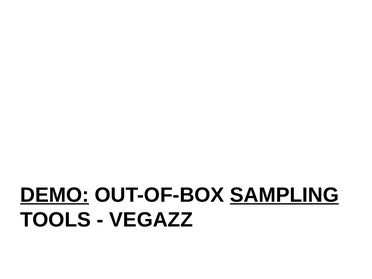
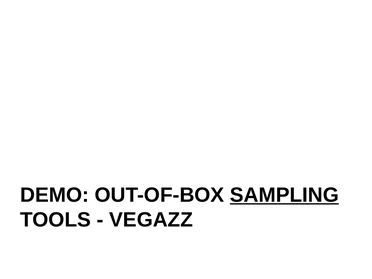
DEMO underline: present -> none
